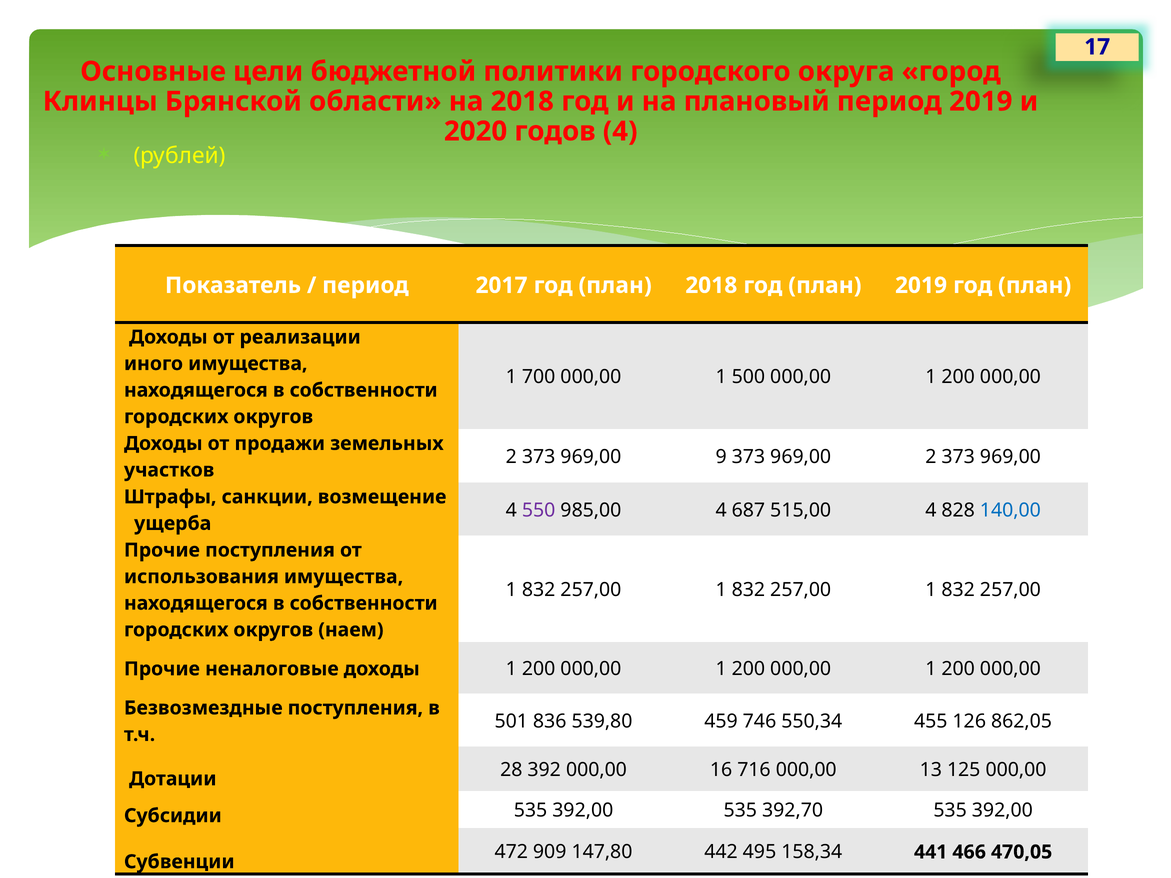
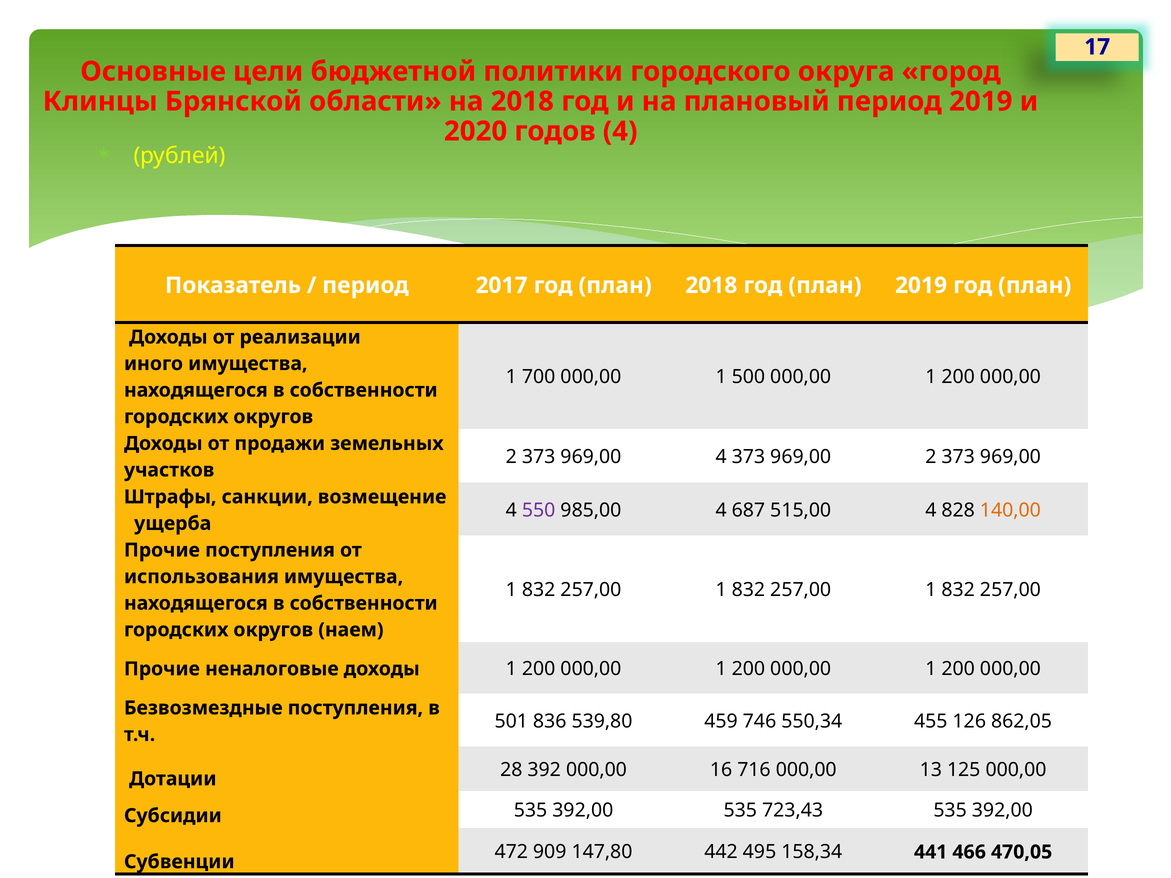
969,00 9: 9 -> 4
140,00 colour: blue -> orange
392,70: 392,70 -> 723,43
